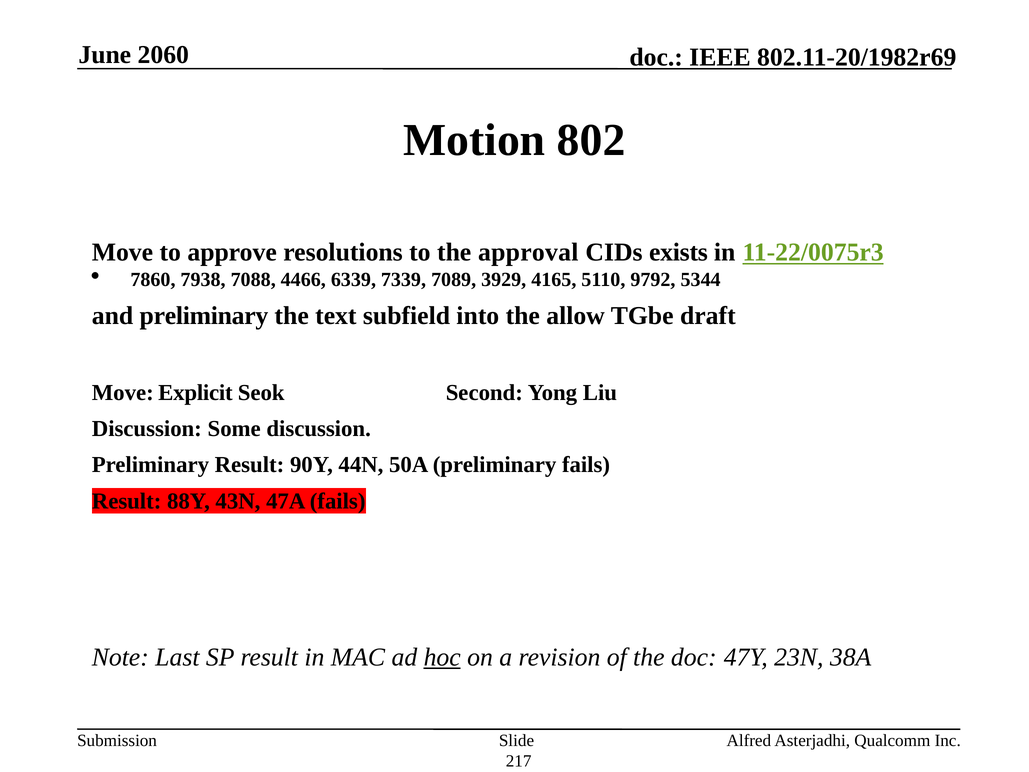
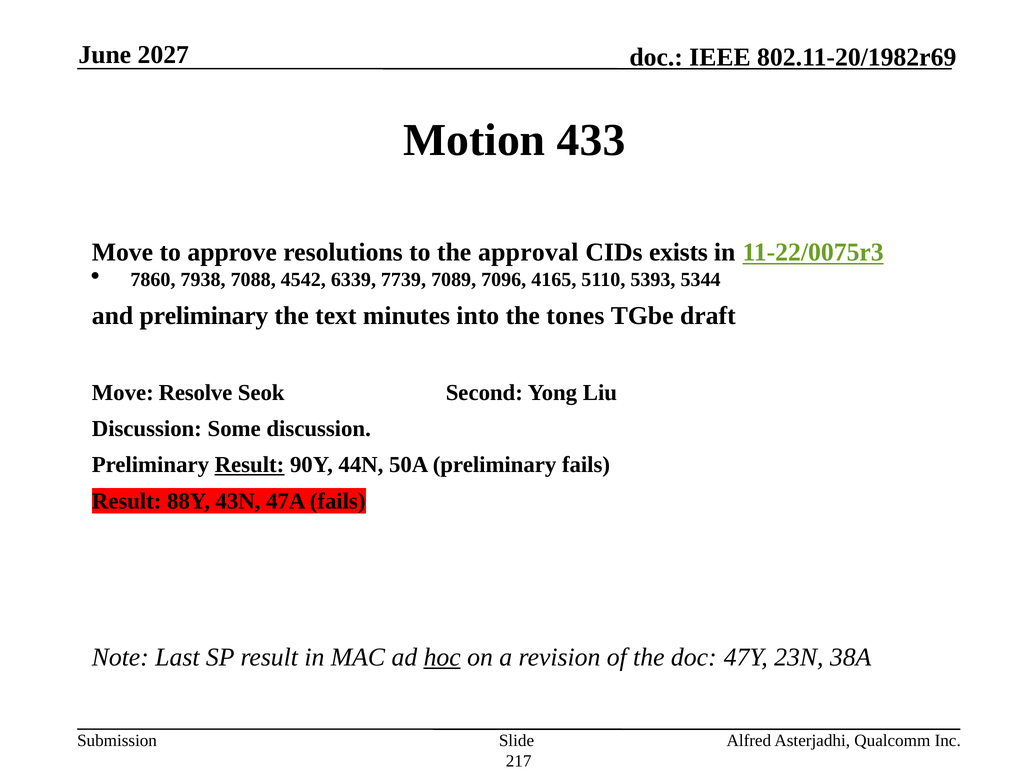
2060: 2060 -> 2027
802: 802 -> 433
4466: 4466 -> 4542
7339: 7339 -> 7739
3929: 3929 -> 7096
9792: 9792 -> 5393
subfield: subfield -> minutes
allow: allow -> tones
Explicit: Explicit -> Resolve
Result at (249, 465) underline: none -> present
